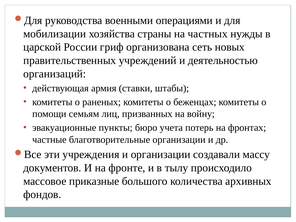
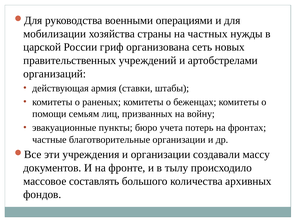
деятельностью: деятельностью -> артобстрелами
приказные: приказные -> составлять
